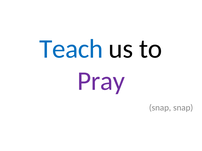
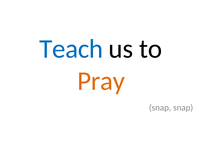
Pray colour: purple -> orange
